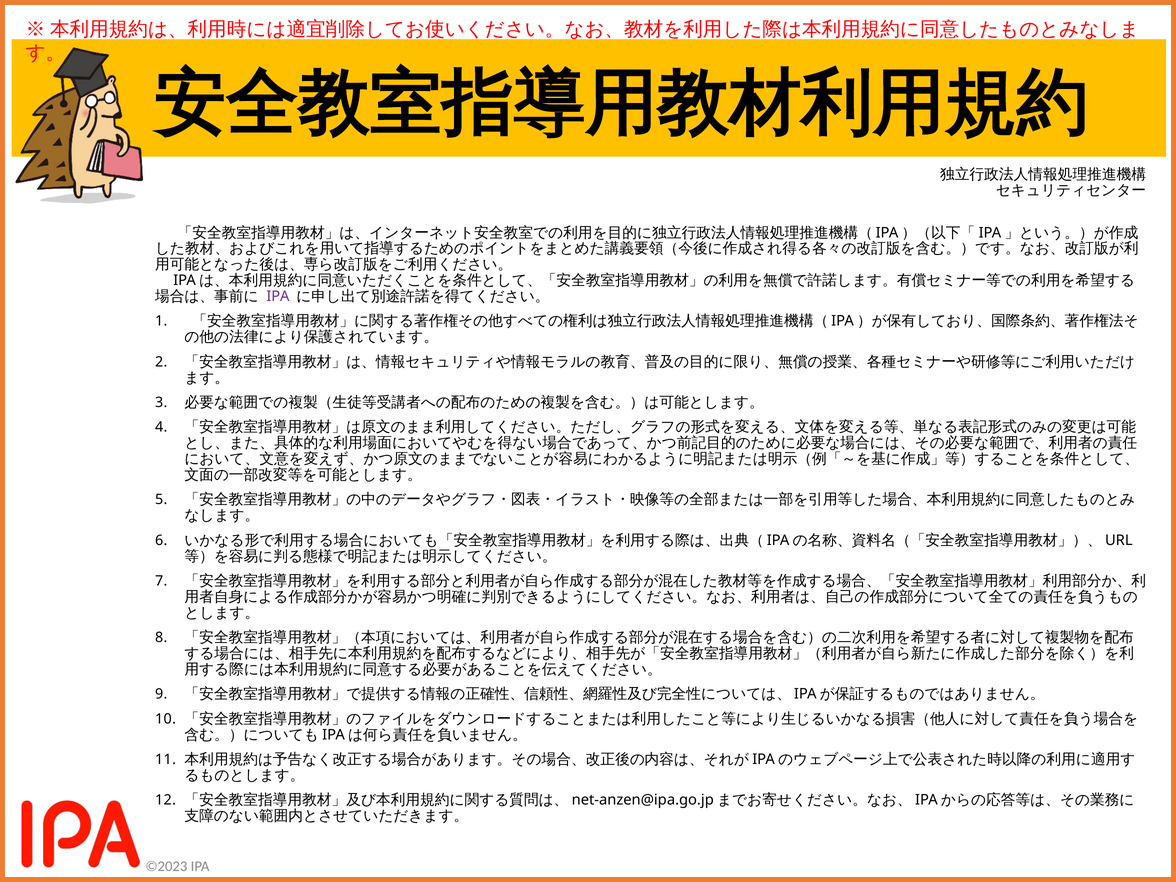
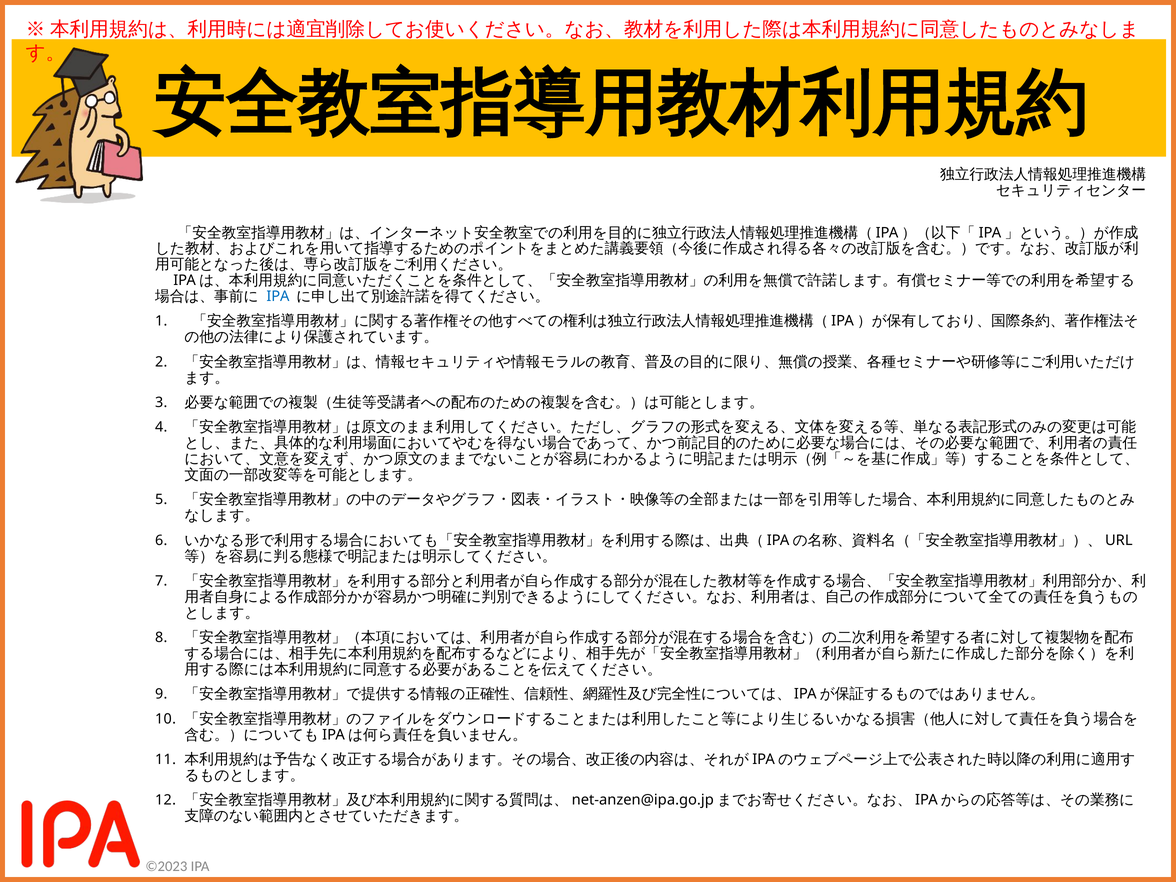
IPA at (278, 296) colour: purple -> blue
